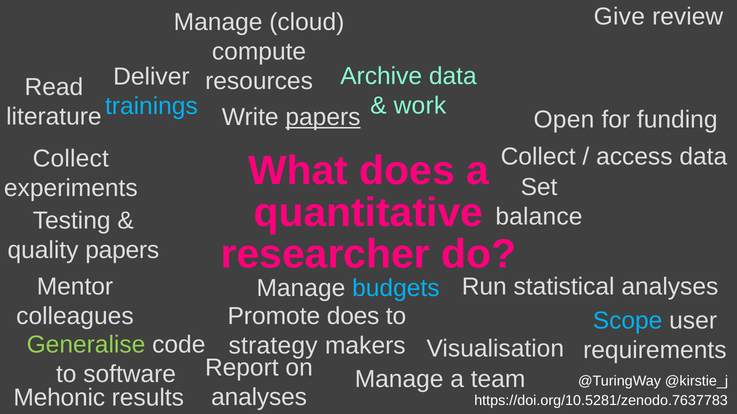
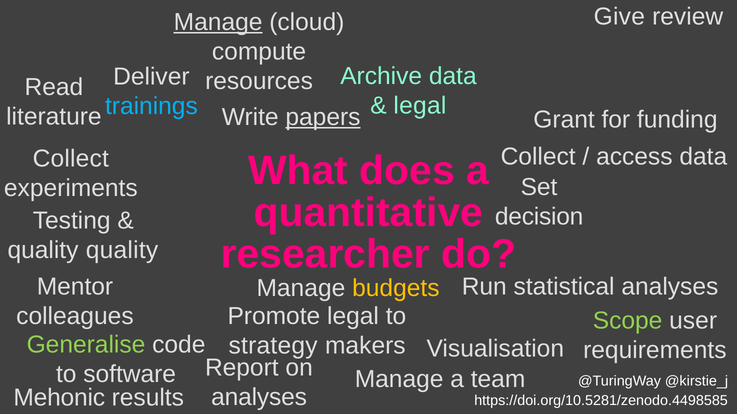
Manage at (218, 22) underline: none -> present
work at (420, 106): work -> legal
Open: Open -> Grant
balance: balance -> decision
quality papers: papers -> quality
budgets colour: light blue -> yellow
Promote does: does -> legal
Scope colour: light blue -> light green
https://doi.org/10.5281/zenodo.7637783: https://doi.org/10.5281/zenodo.7637783 -> https://doi.org/10.5281/zenodo.4498585
